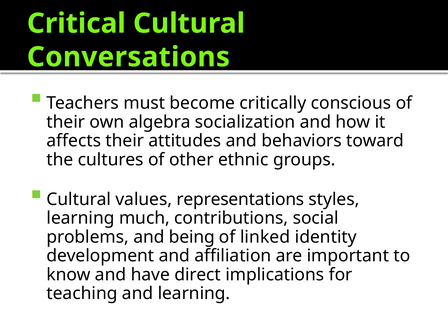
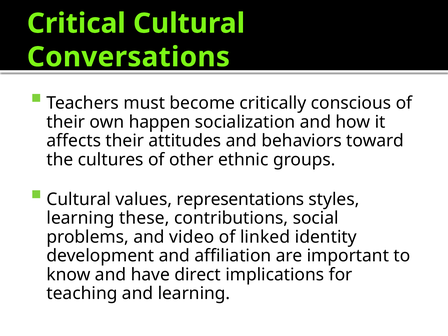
algebra: algebra -> happen
much: much -> these
being: being -> video
